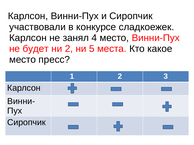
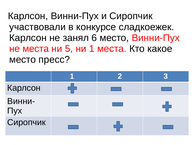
4: 4 -> 6
не будет: будет -> места
ни 2: 2 -> 5
ни 5: 5 -> 1
